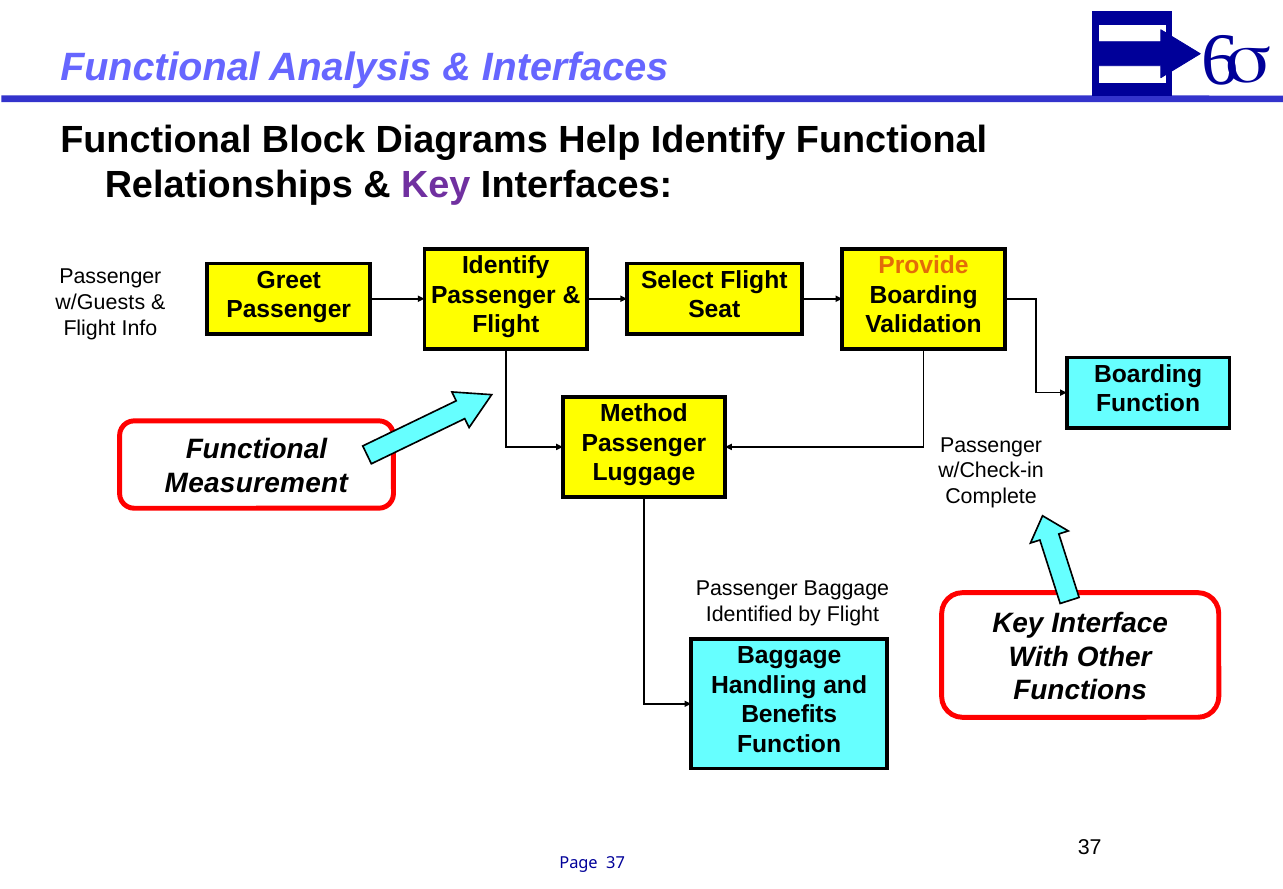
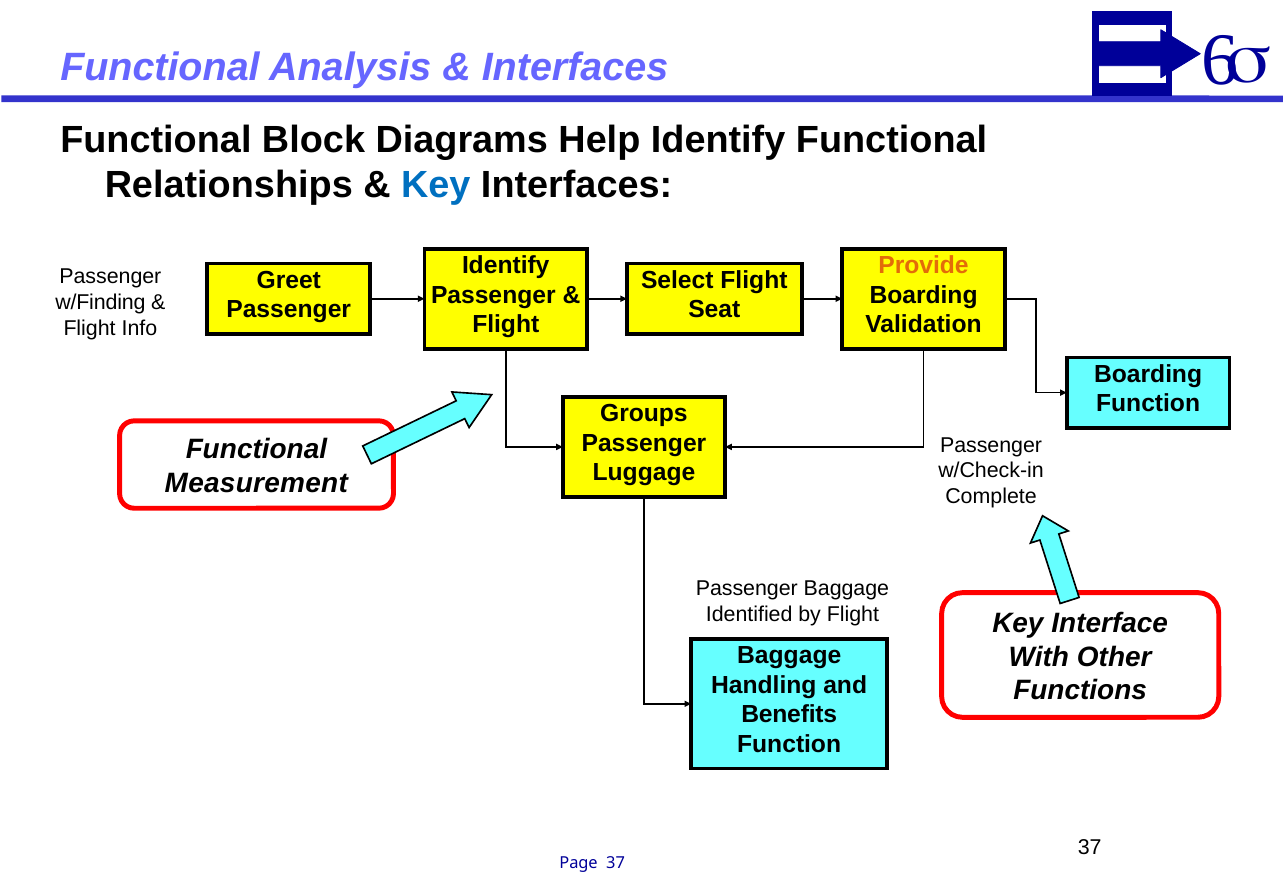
Key at (436, 185) colour: purple -> blue
w/Guests: w/Guests -> w/Finding
Method: Method -> Groups
